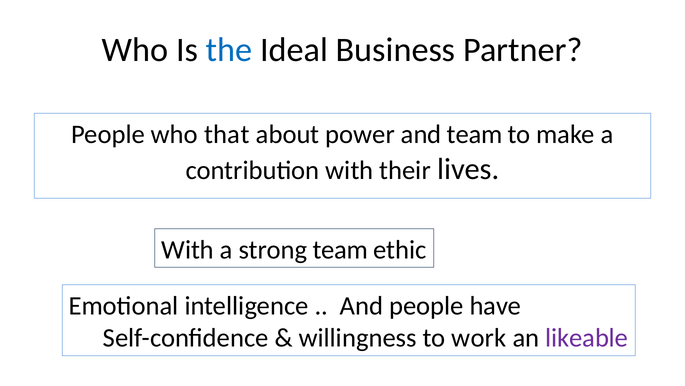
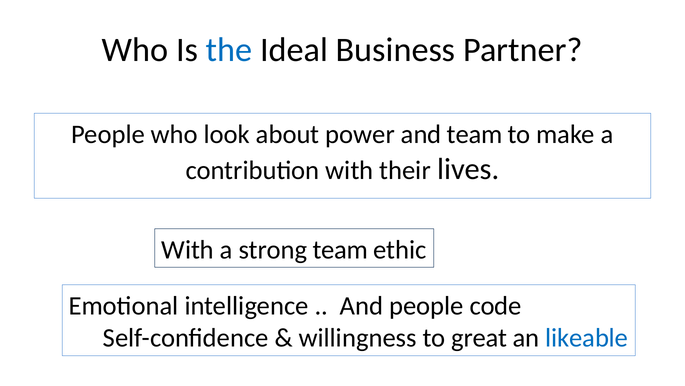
that: that -> look
have: have -> code
work: work -> great
likeable colour: purple -> blue
